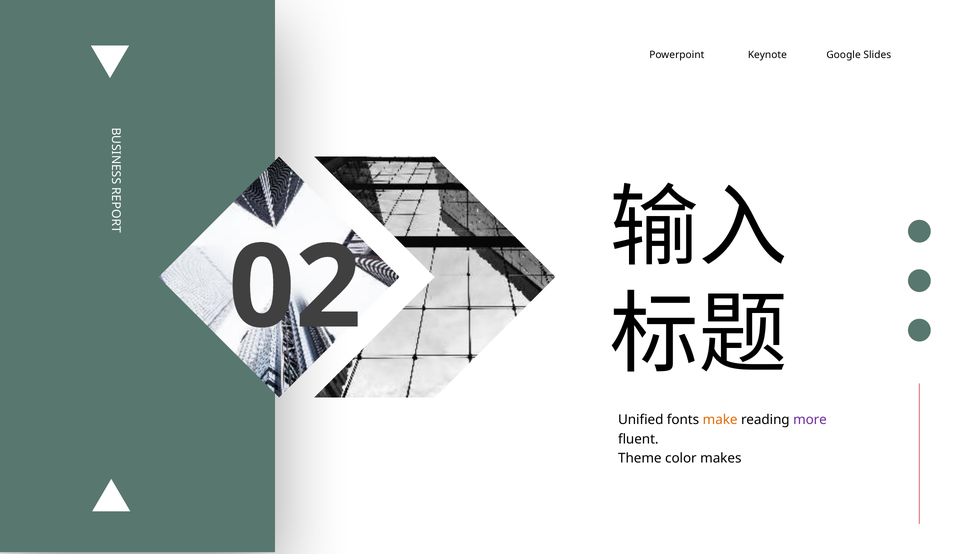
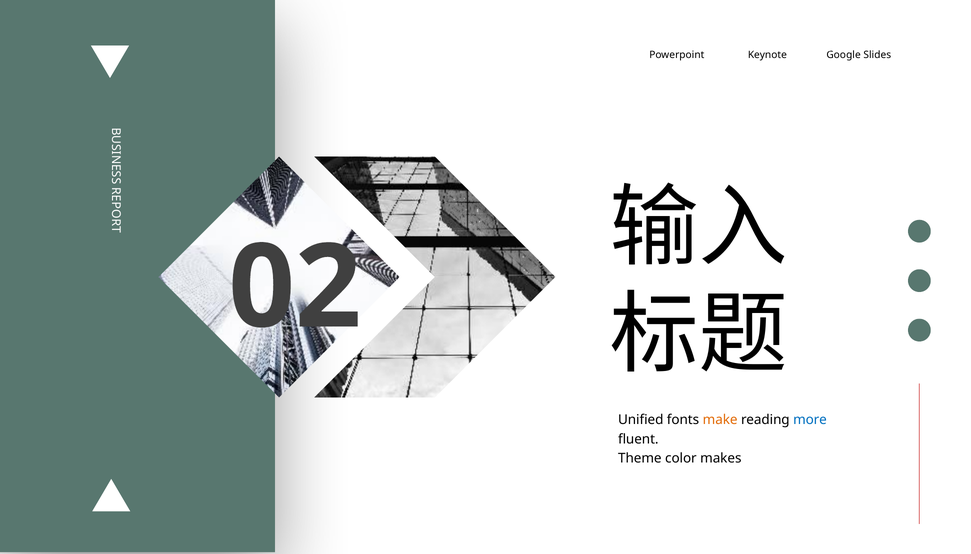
more colour: purple -> blue
